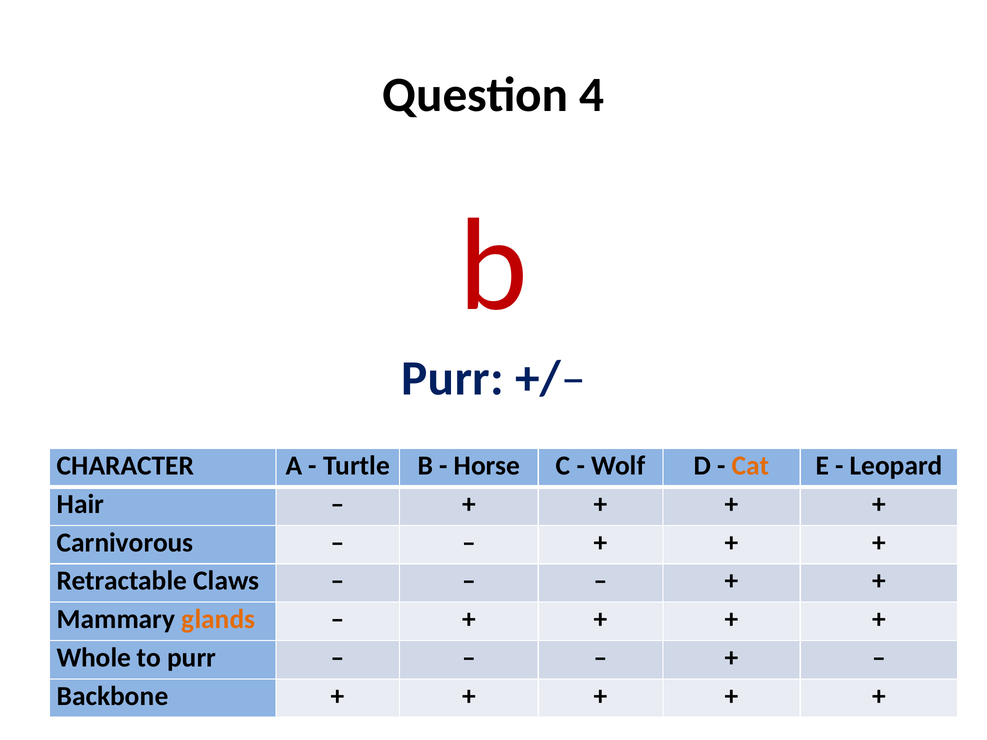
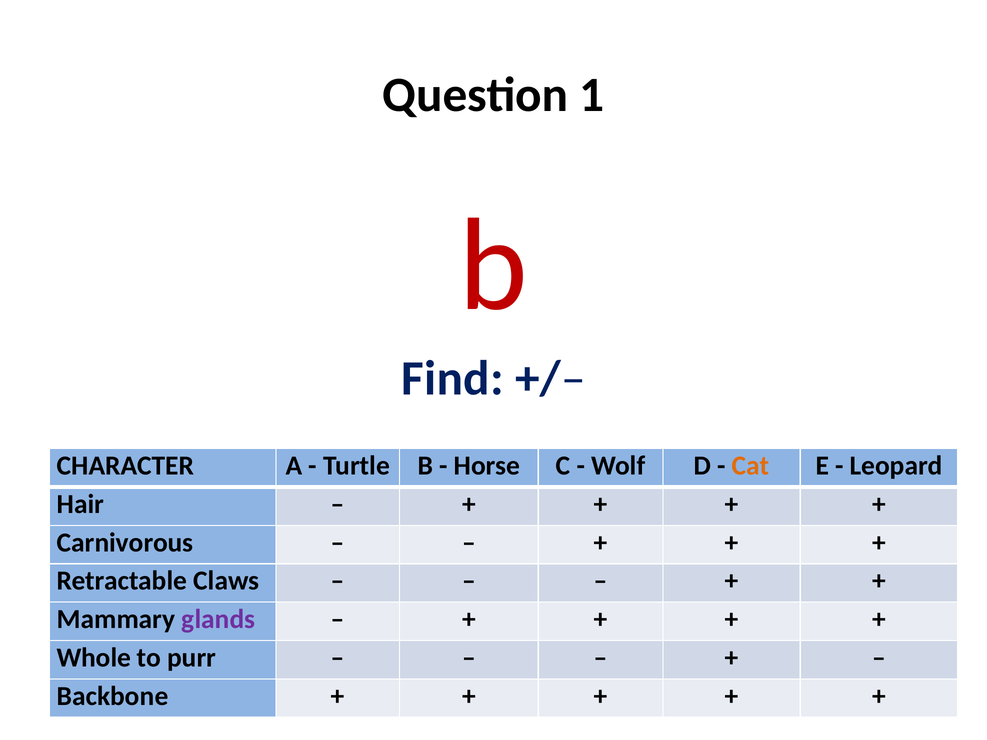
4: 4 -> 1
Purr at (453, 379): Purr -> Find
glands colour: orange -> purple
